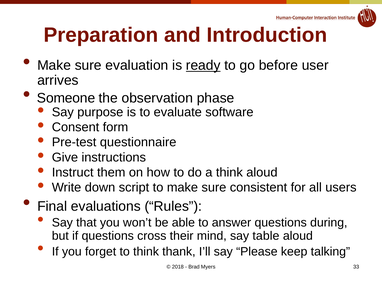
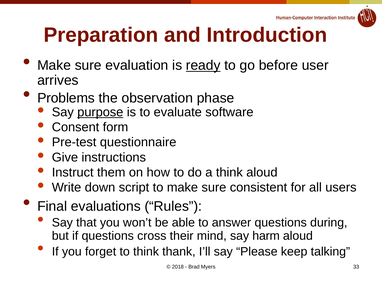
Someone: Someone -> Problems
purpose underline: none -> present
table: table -> harm
